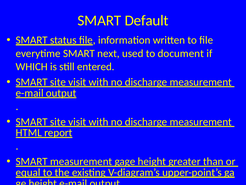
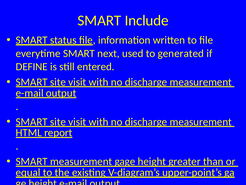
Default: Default -> Include
document: document -> generated
WHICH: WHICH -> DEFINE
